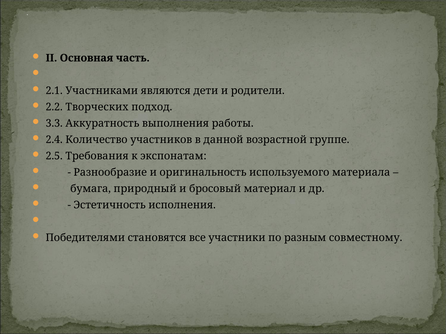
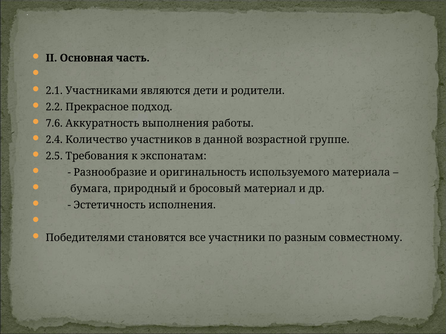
Творческих: Творческих -> Прекрасное
3.3: 3.3 -> 7.6
